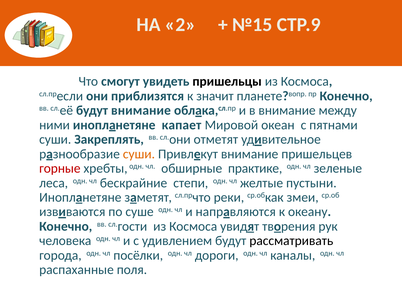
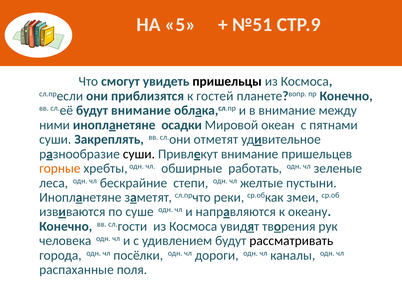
2: 2 -> 5
№15: №15 -> №51
значит: значит -> гостей
капает: капает -> осадки
суши at (139, 154) colour: orange -> black
горные colour: red -> orange
практике: практике -> работать
